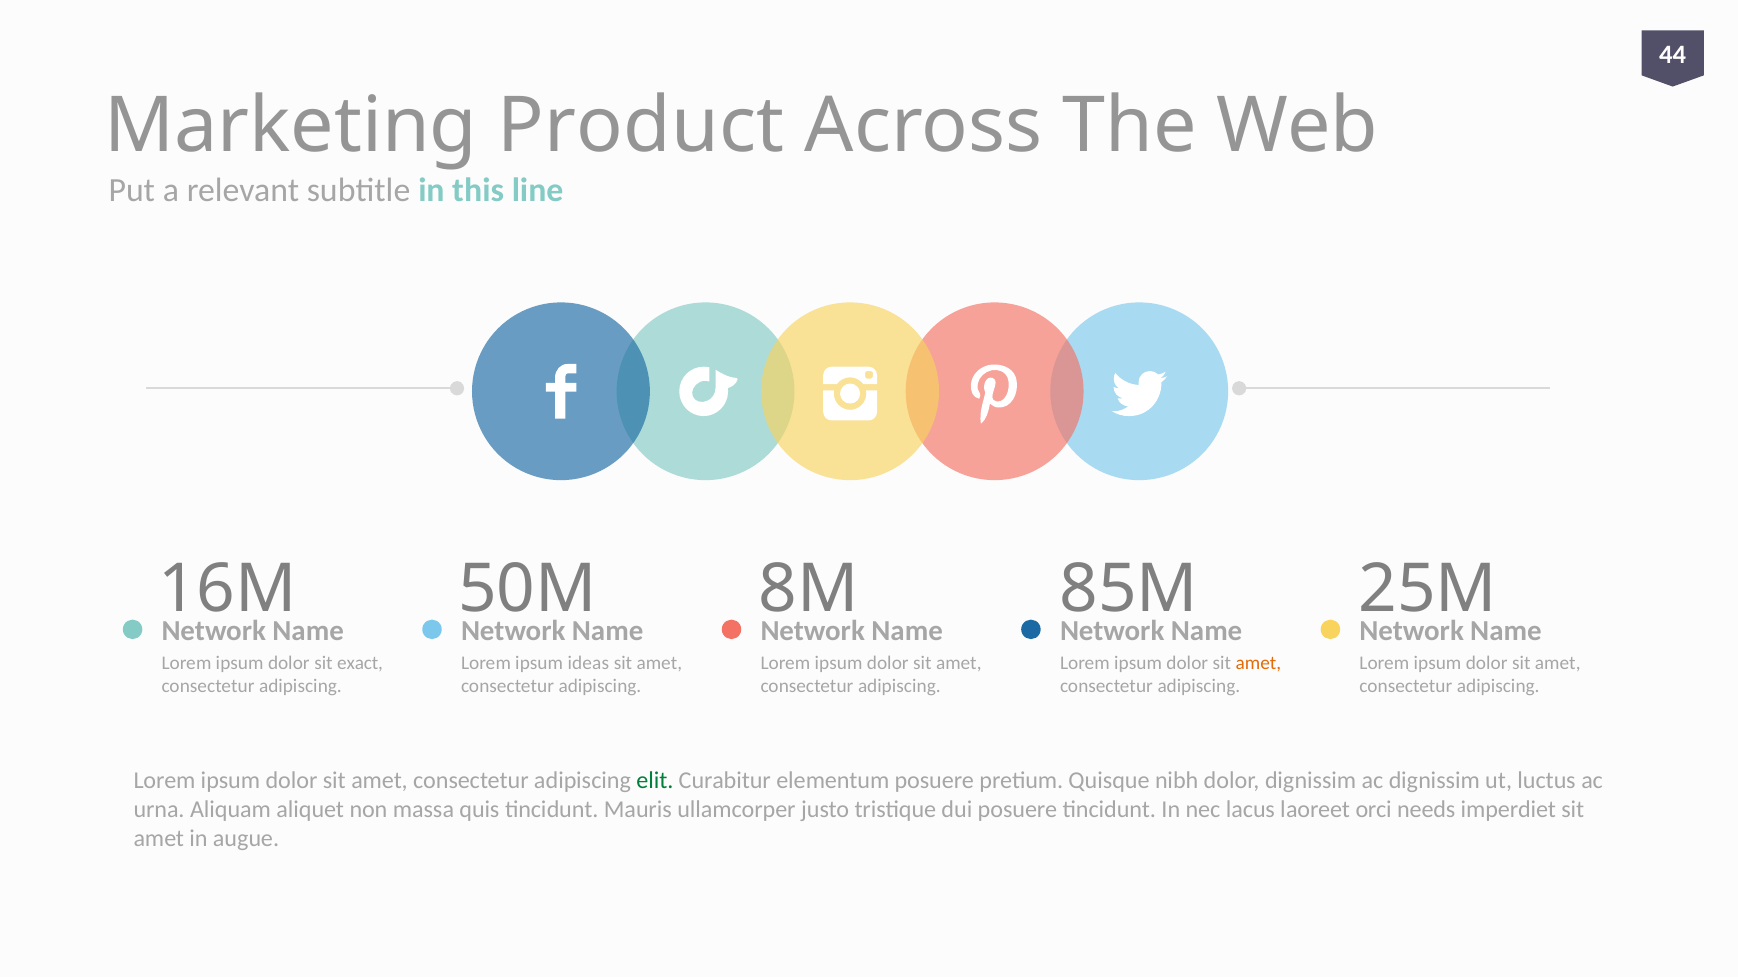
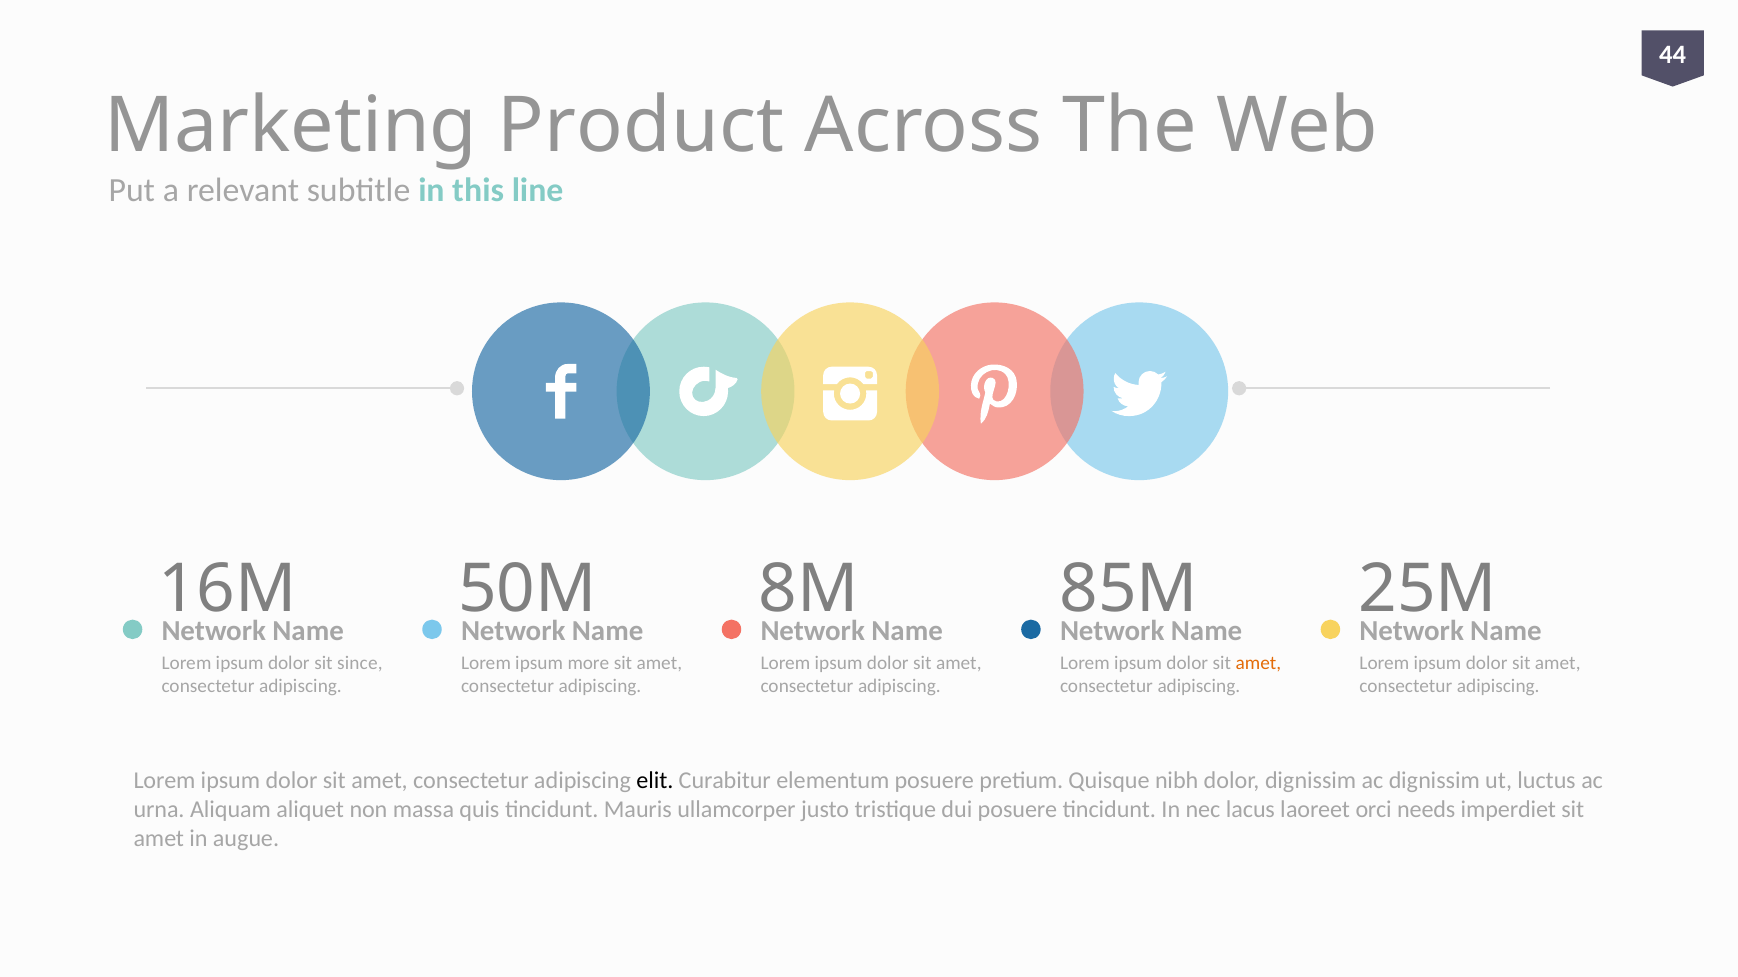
exact: exact -> since
ideas: ideas -> more
elit colour: green -> black
